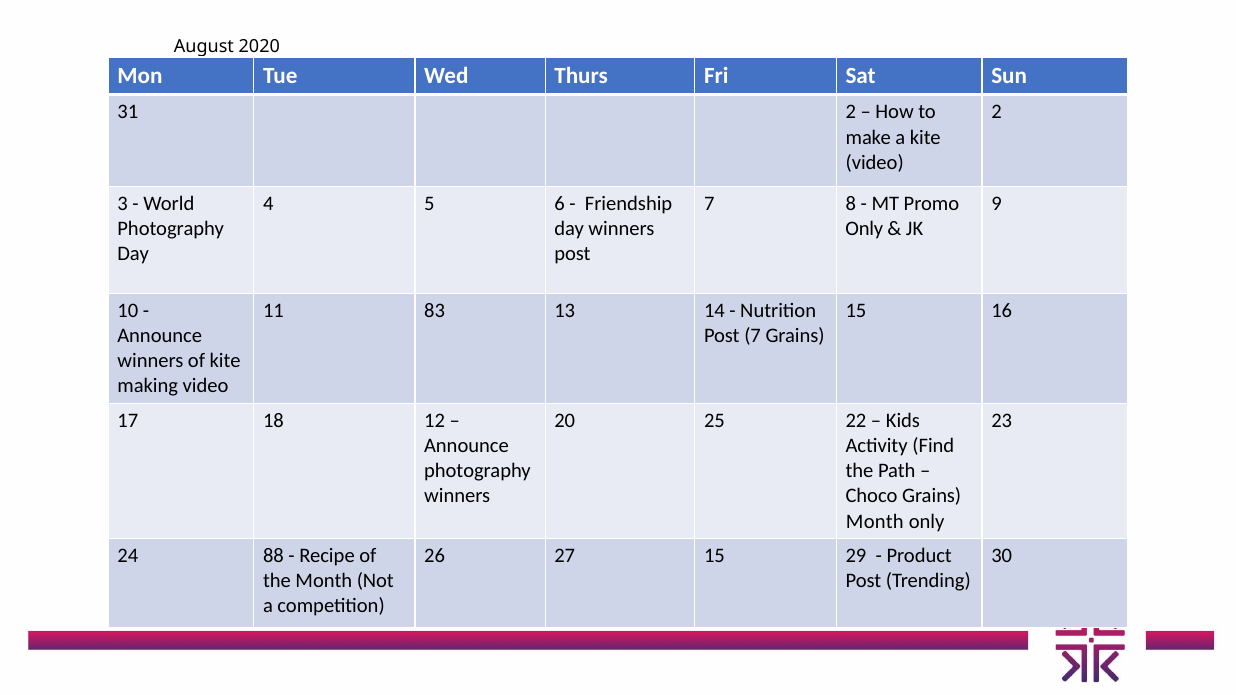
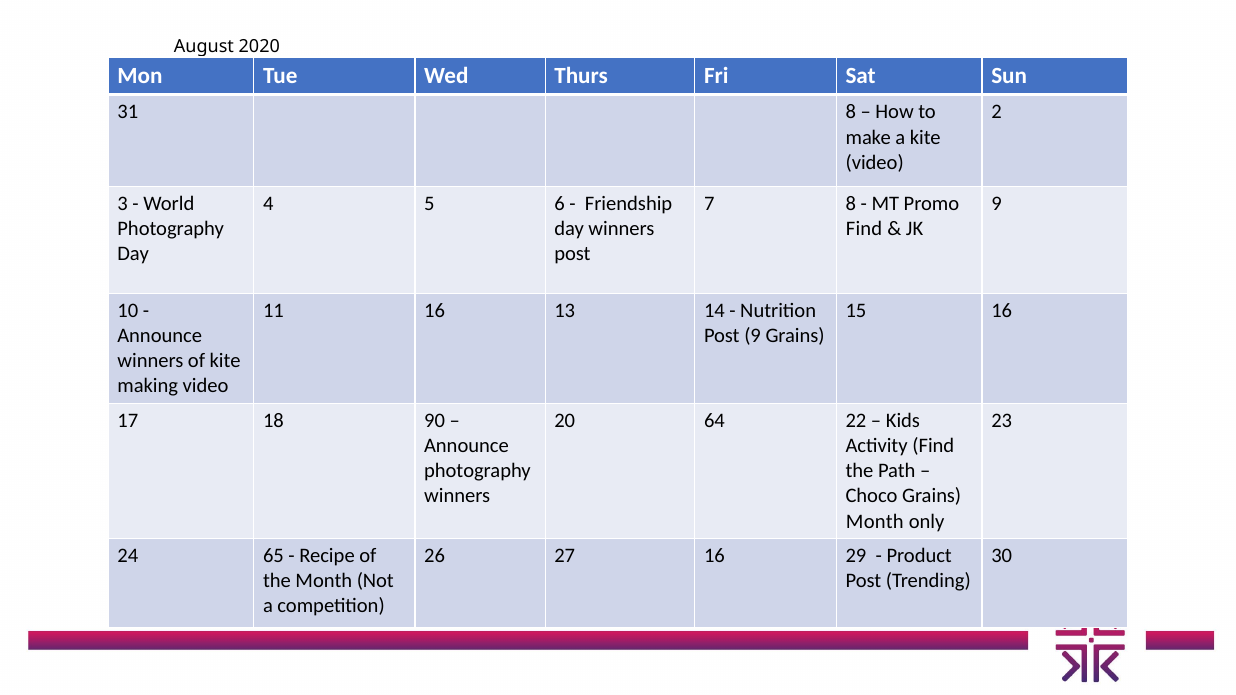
31 2: 2 -> 8
Only at (864, 229): Only -> Find
11 83: 83 -> 16
7 at (753, 336): 7 -> 9
12: 12 -> 90
25: 25 -> 64
88: 88 -> 65
27 15: 15 -> 16
